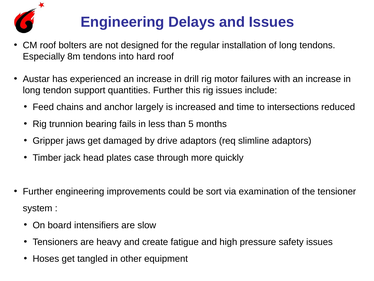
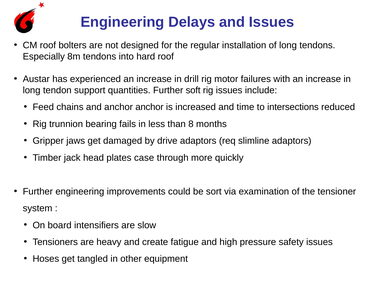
this: this -> soft
anchor largely: largely -> anchor
5: 5 -> 8
